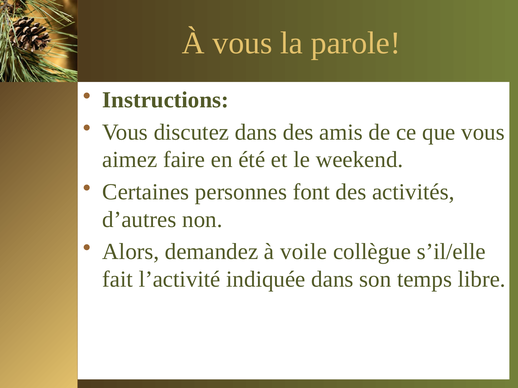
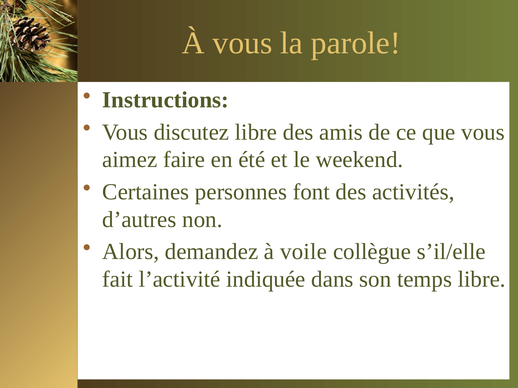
discutez dans: dans -> libre
